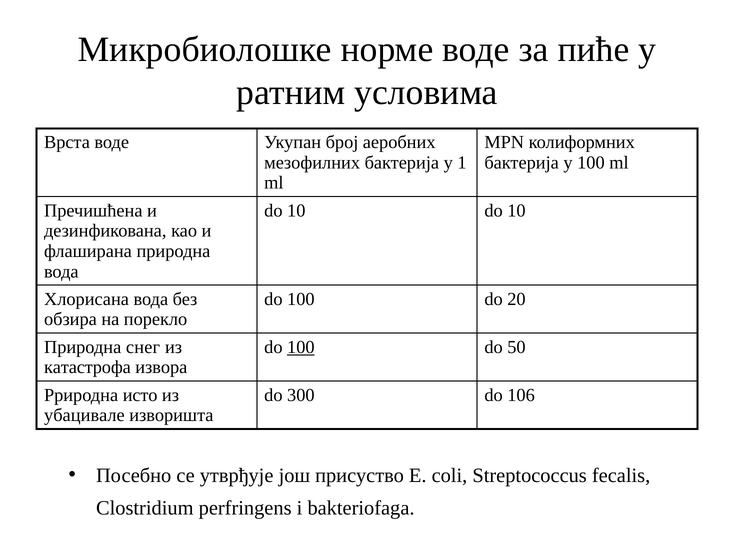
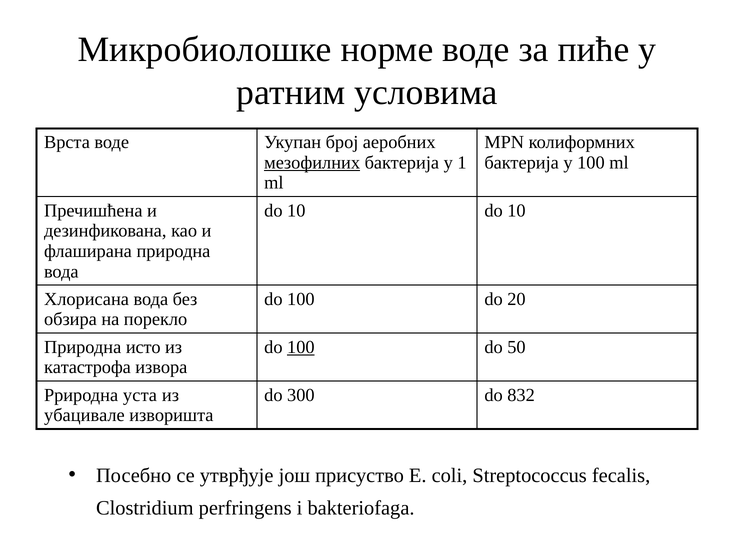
мезофилних underline: none -> present
снег: снег -> исто
исто: исто -> уста
106: 106 -> 832
